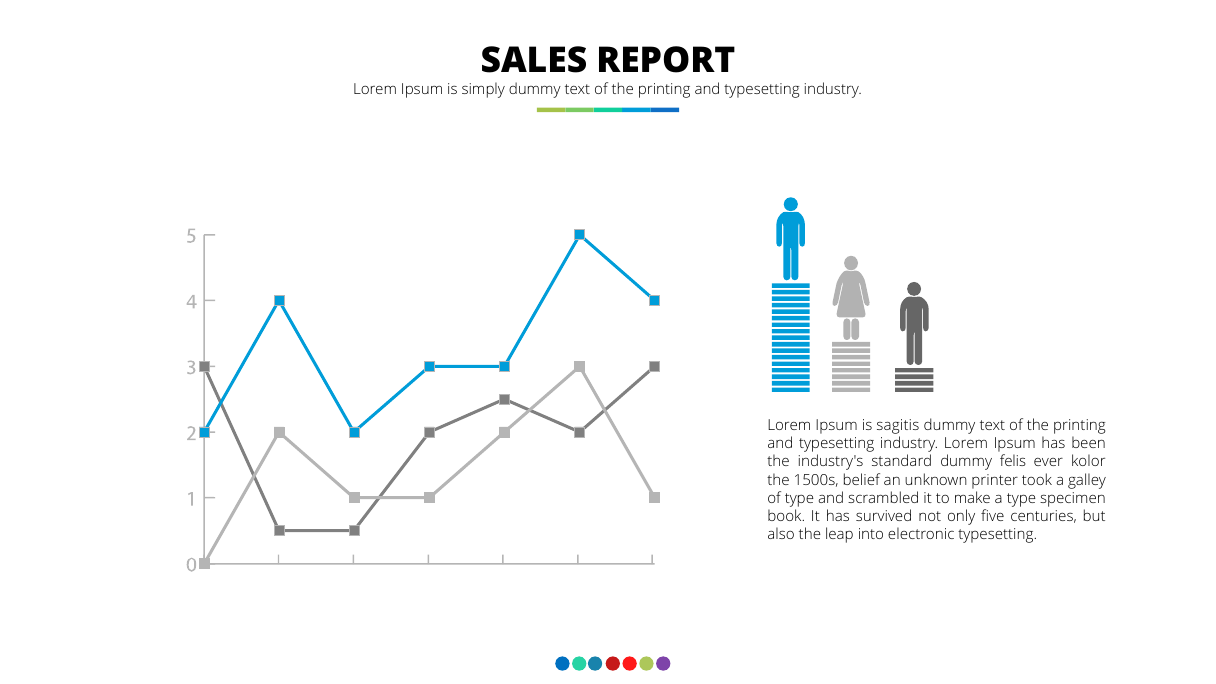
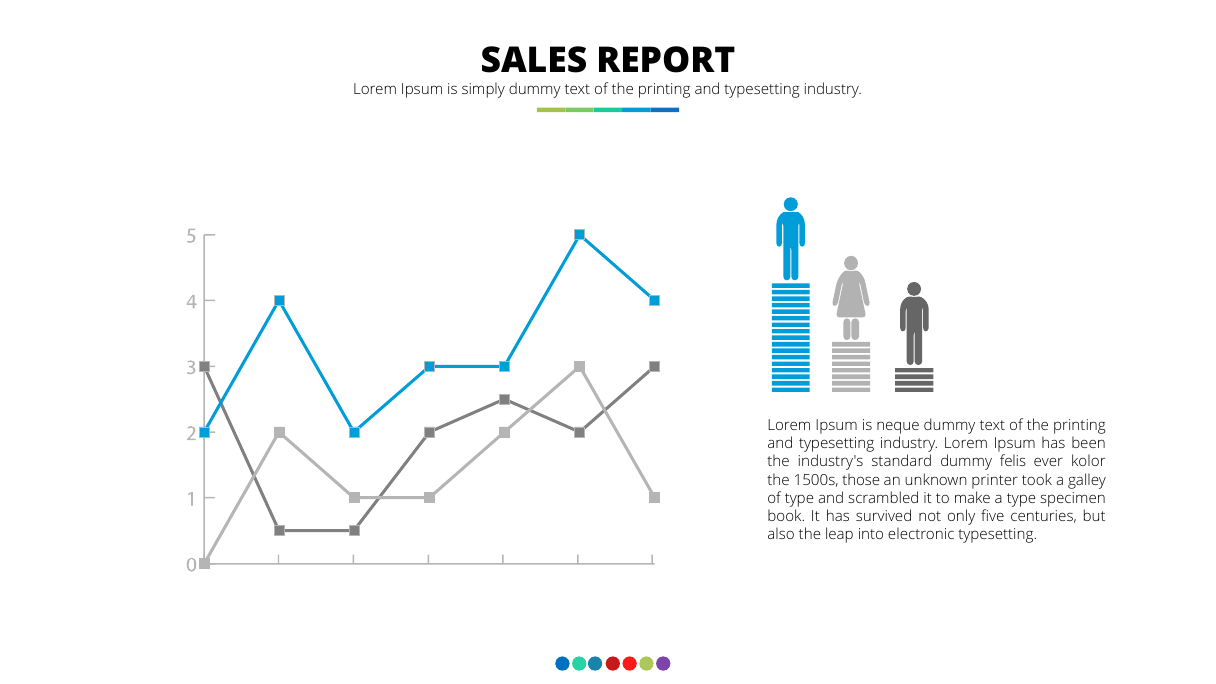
sagitis: sagitis -> neque
belief: belief -> those
